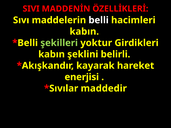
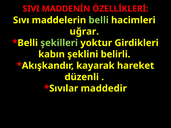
belli colour: white -> light green
kabın at (84, 32): kabın -> uğrar
enerjisi: enerjisi -> düzenli
